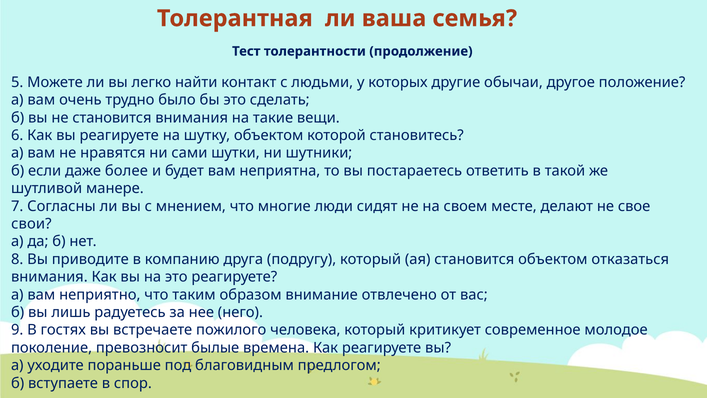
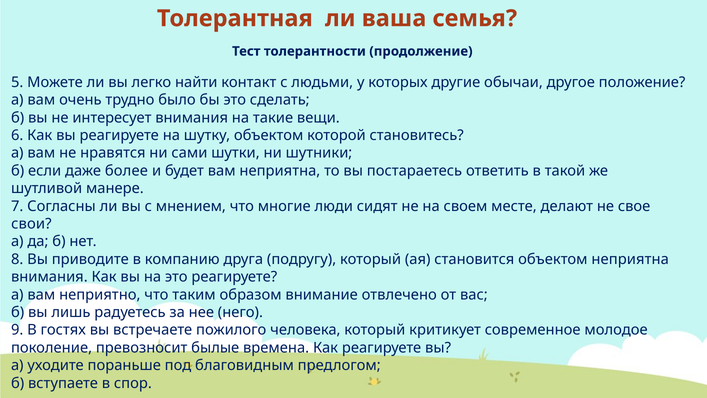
не становится: становится -> интересует
объектом отказаться: отказаться -> неприятна
